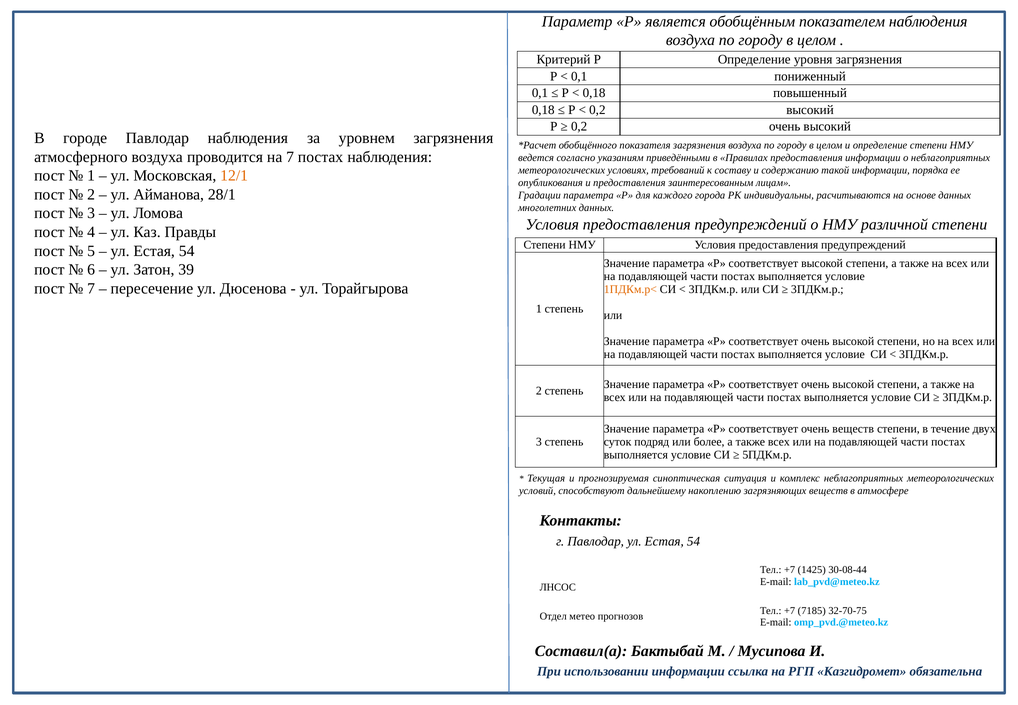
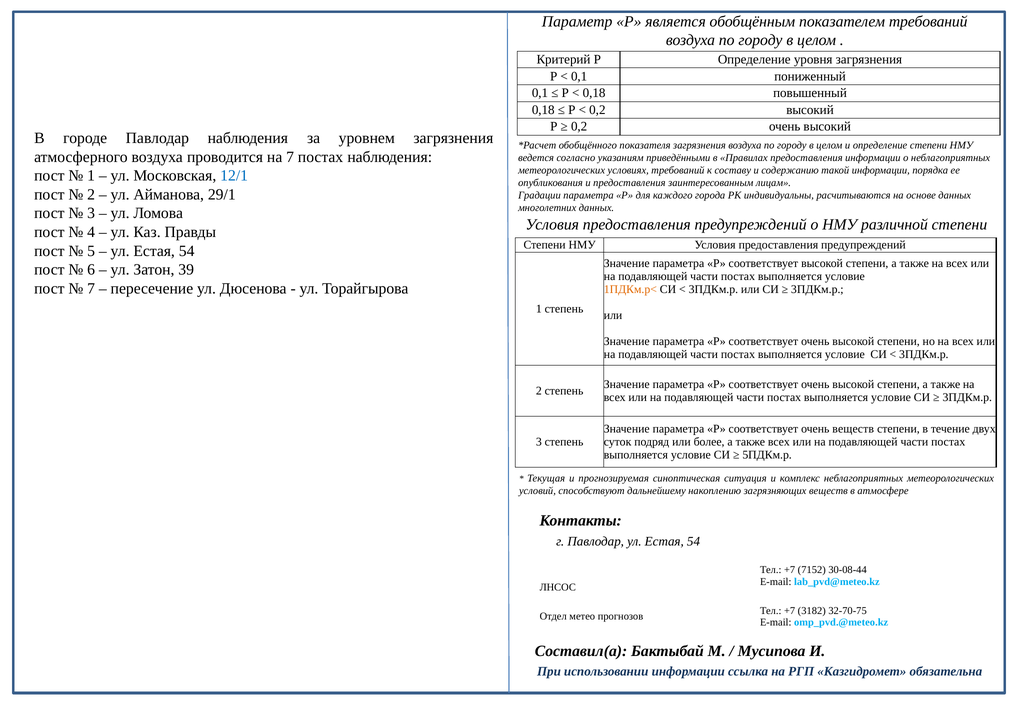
показателем наблюдения: наблюдения -> требований
12/1 colour: orange -> blue
28/1: 28/1 -> 29/1
1425: 1425 -> 7152
7185: 7185 -> 3182
